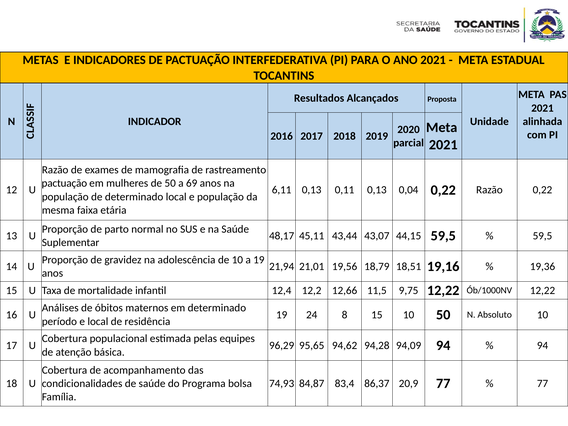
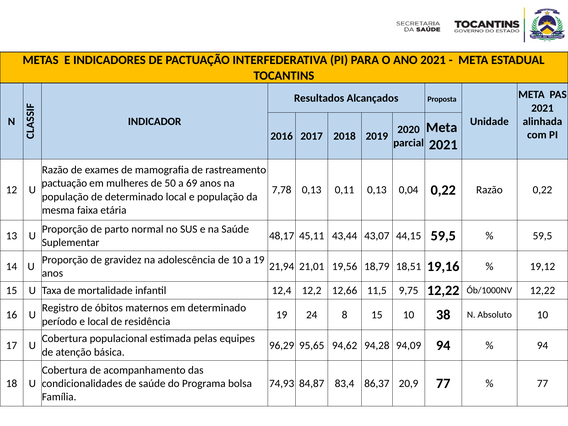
6,11: 6,11 -> 7,78
19,36: 19,36 -> 19,12
Análises: Análises -> Registro
10 50: 50 -> 38
